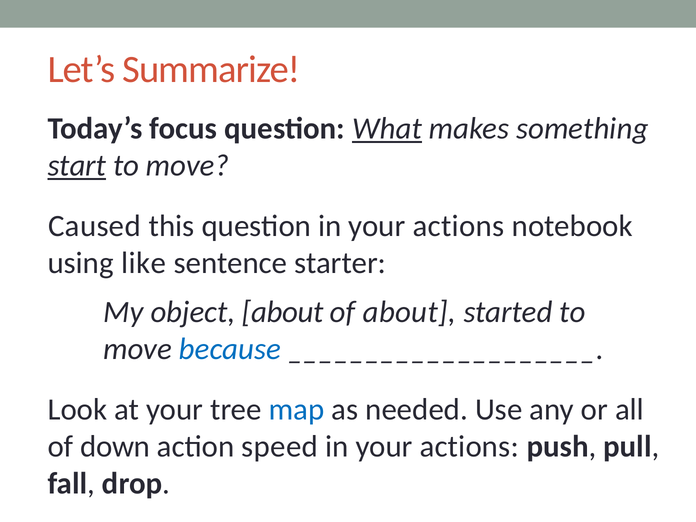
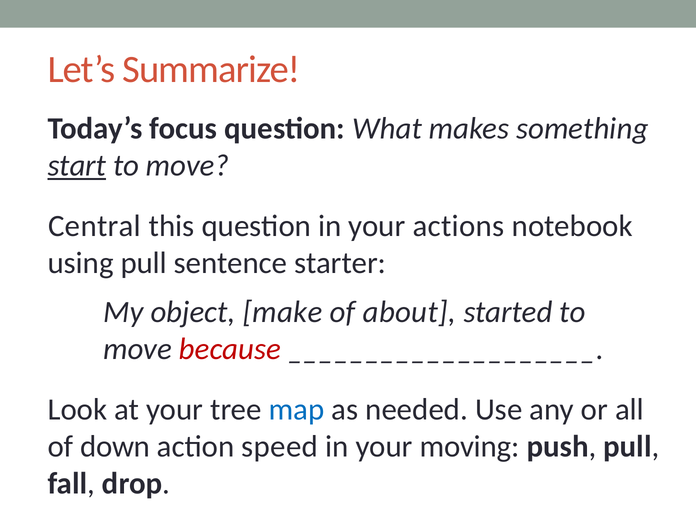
What underline: present -> none
Caused: Caused -> Central
using like: like -> pull
object about: about -> make
because colour: blue -> red
actions at (469, 447): actions -> moving
